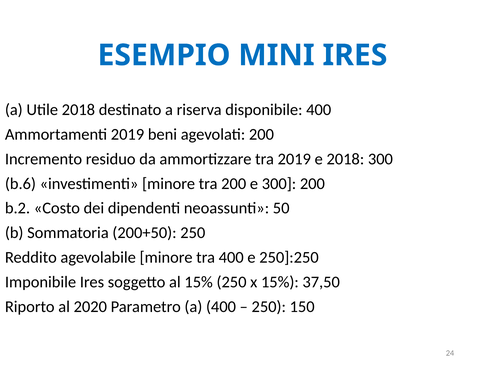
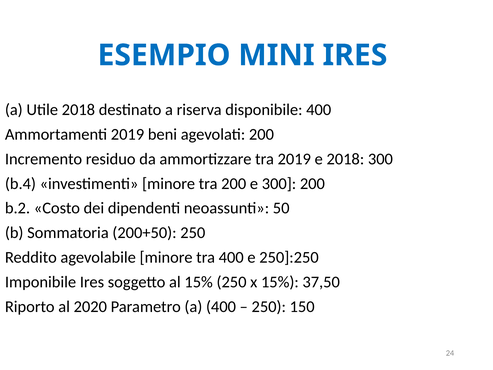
b.6: b.6 -> b.4
